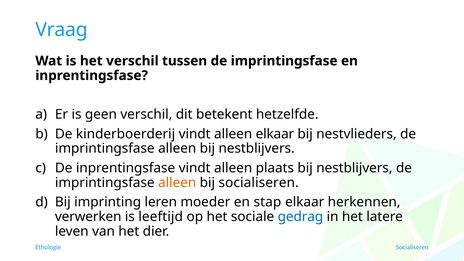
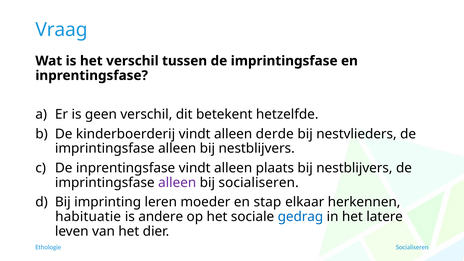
alleen elkaar: elkaar -> derde
alleen at (177, 183) colour: orange -> purple
verwerken: verwerken -> habituatie
leeftijd: leeftijd -> andere
